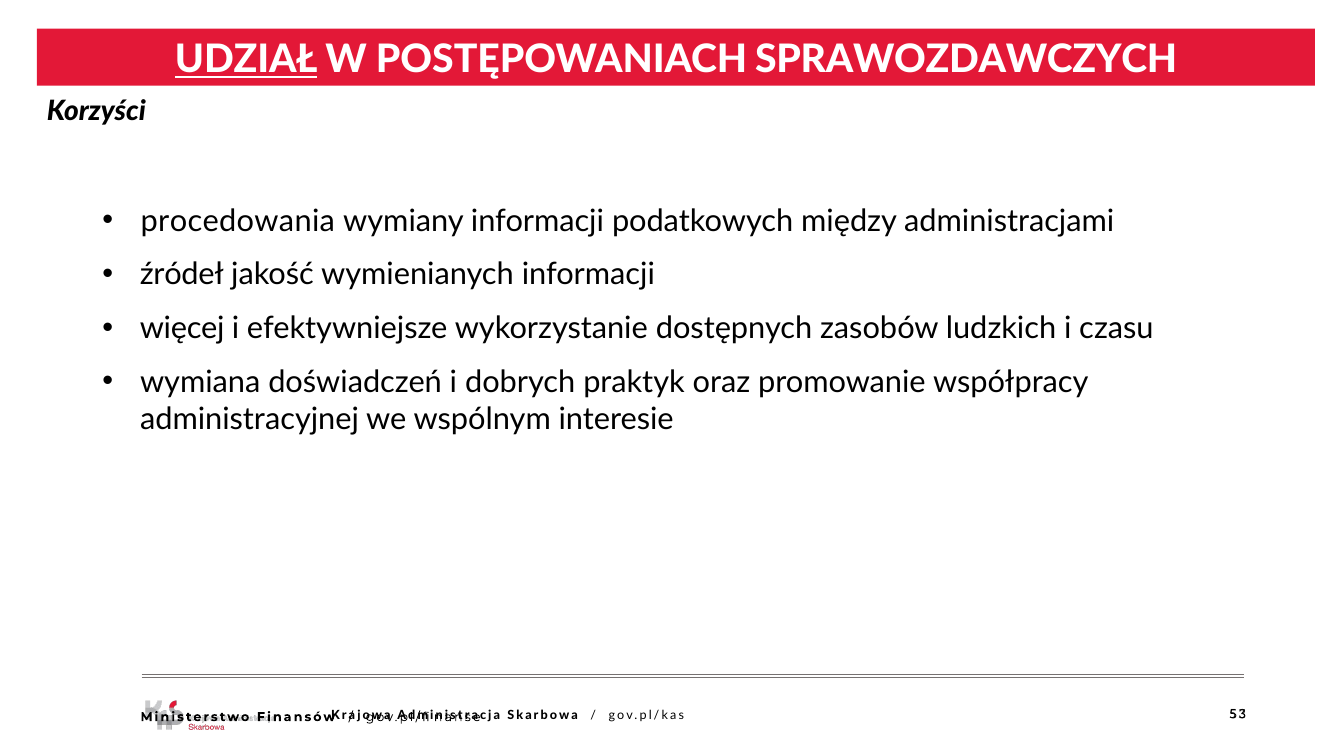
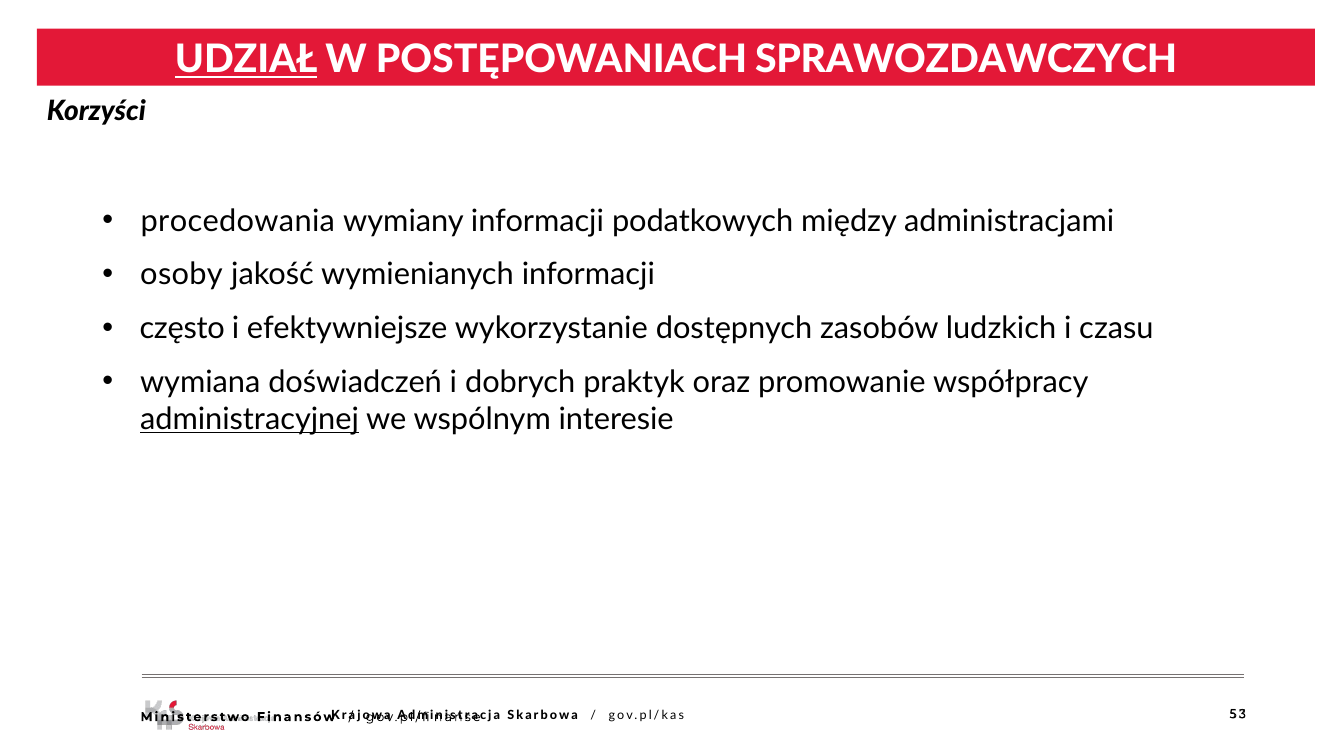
źródeł: źródeł -> osoby
więcej: więcej -> często
administracyjnej underline: none -> present
